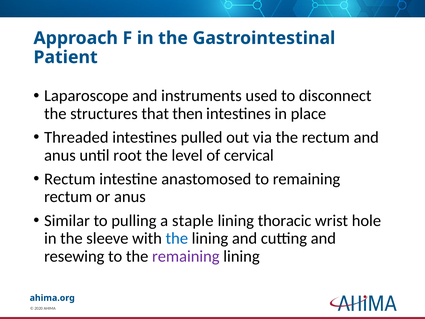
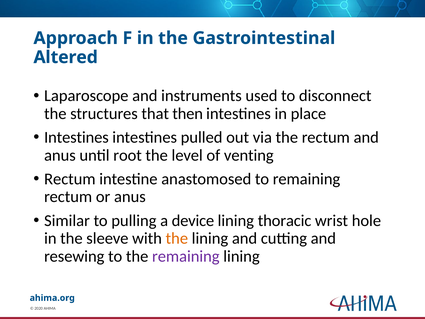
Patient: Patient -> Altered
Threaded at (76, 137): Threaded -> Intestines
cervical: cervical -> venting
staple: staple -> device
the at (177, 238) colour: blue -> orange
